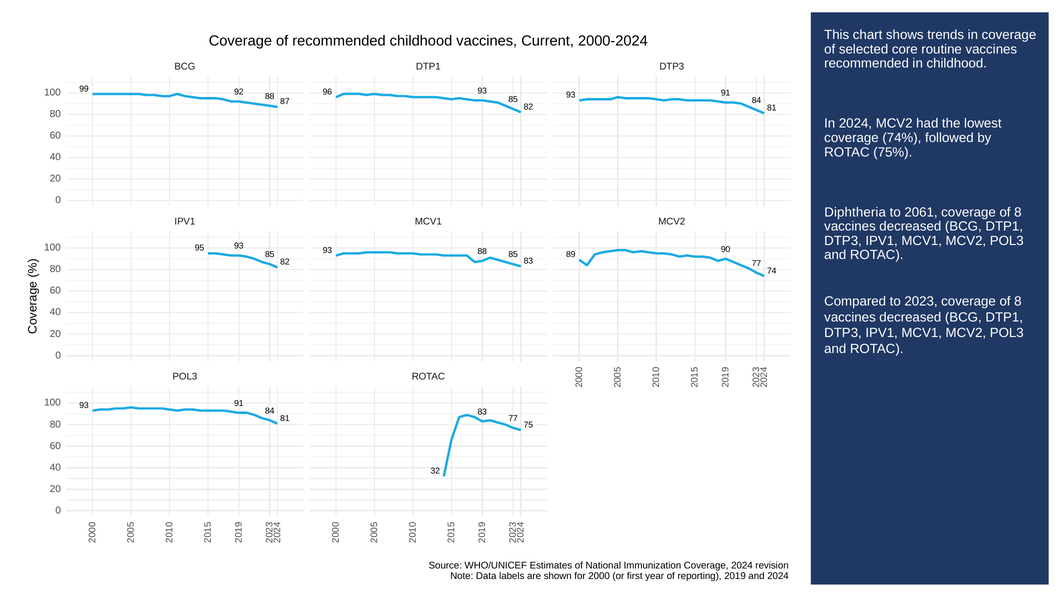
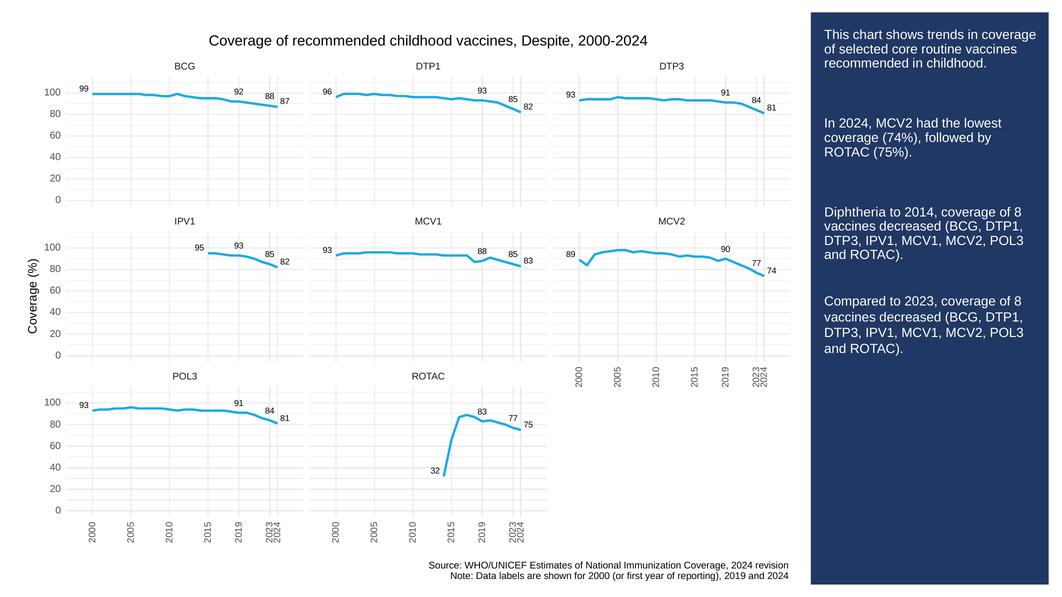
Current: Current -> Despite
2061: 2061 -> 2014
